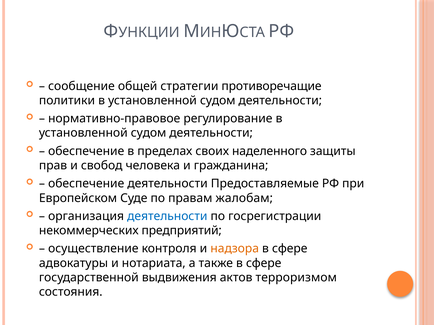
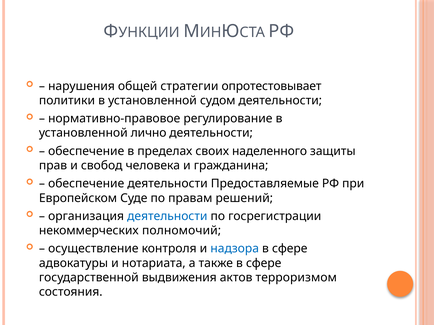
сообщение: сообщение -> нарушения
противоречащие: противоречащие -> опротестовывает
судом at (149, 133): судом -> лично
жалобам: жалобам -> решений
предприятий: предприятий -> полномочий
надзора colour: orange -> blue
